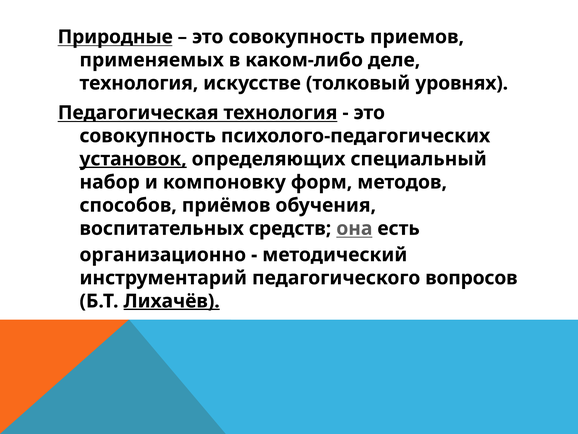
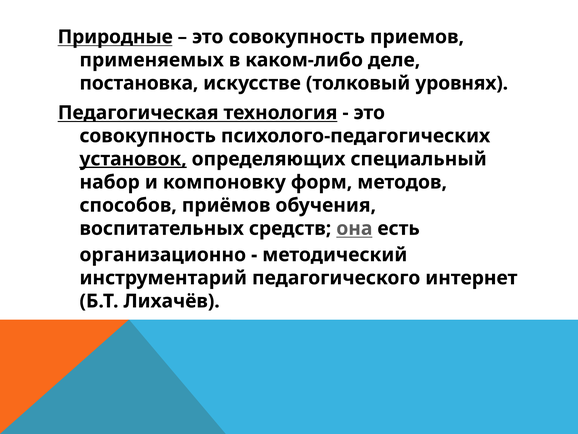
технология at (139, 83): технология -> постановка
вопросов: вопросов -> интернет
Лихачёв underline: present -> none
